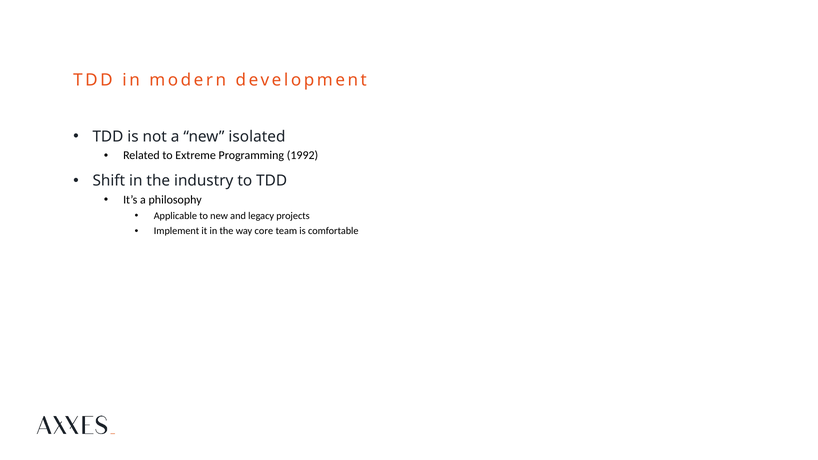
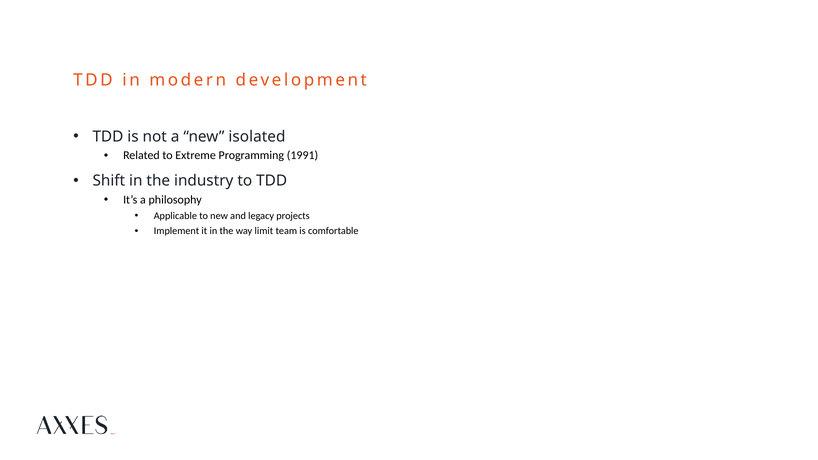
1992: 1992 -> 1991
core: core -> limit
